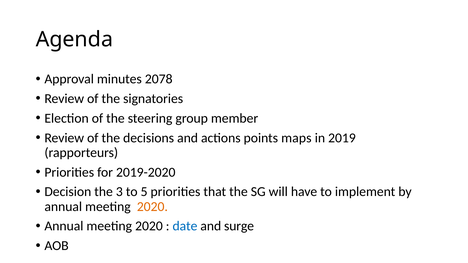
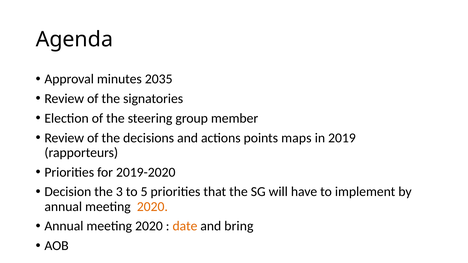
2078: 2078 -> 2035
date colour: blue -> orange
surge: surge -> bring
